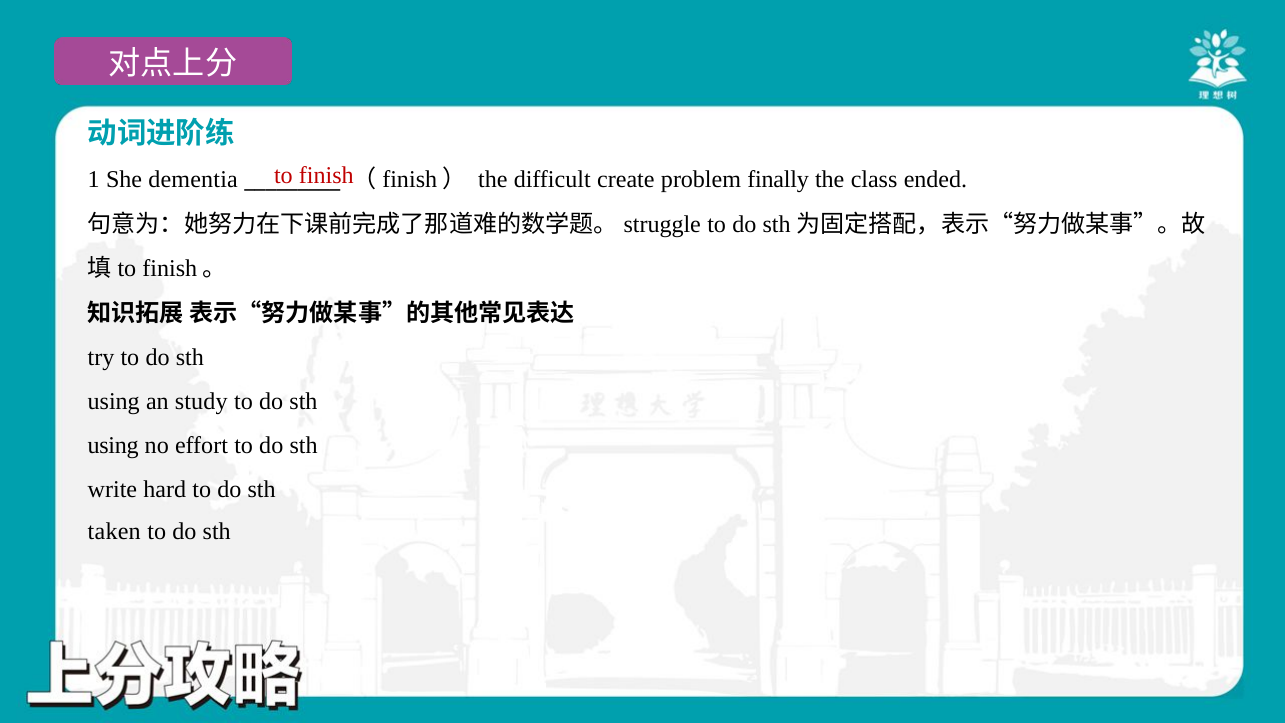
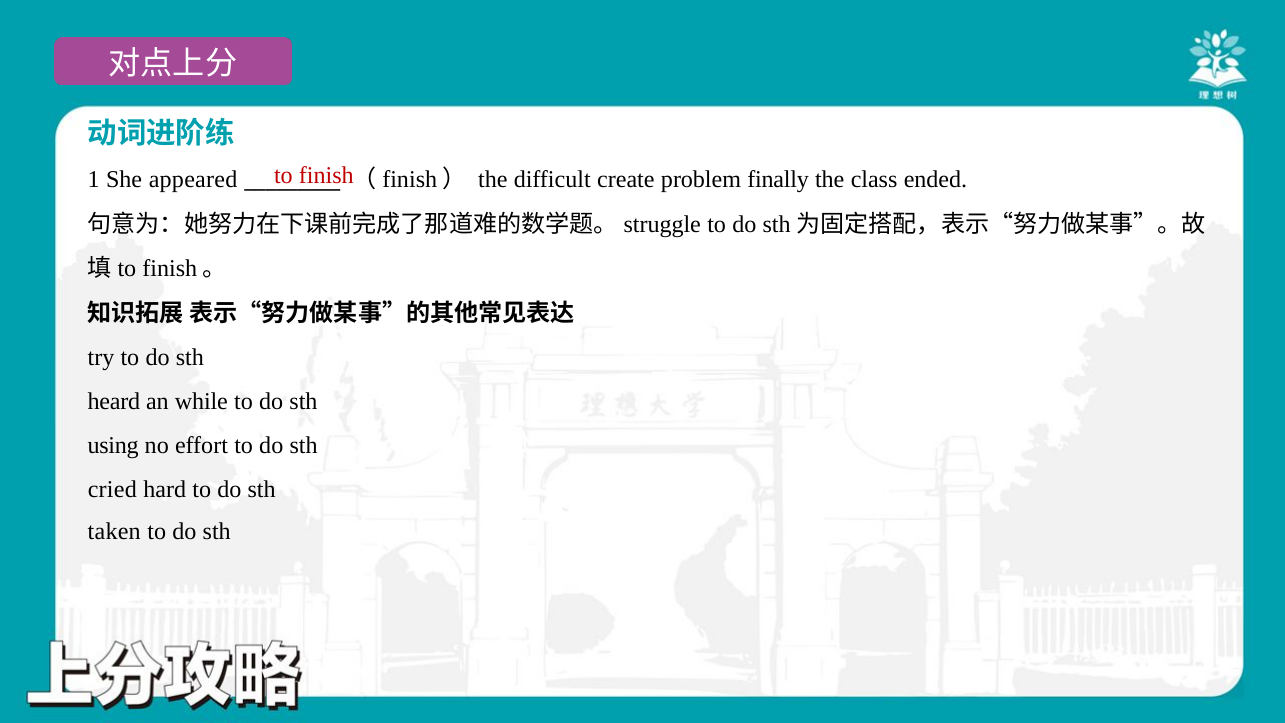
dementia: dementia -> appeared
using at (114, 401): using -> heard
study: study -> while
write: write -> cried
